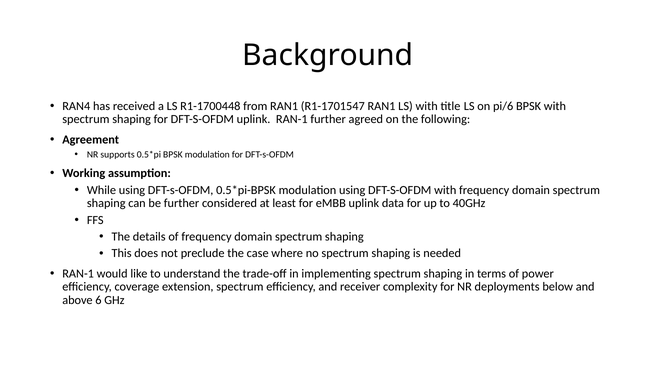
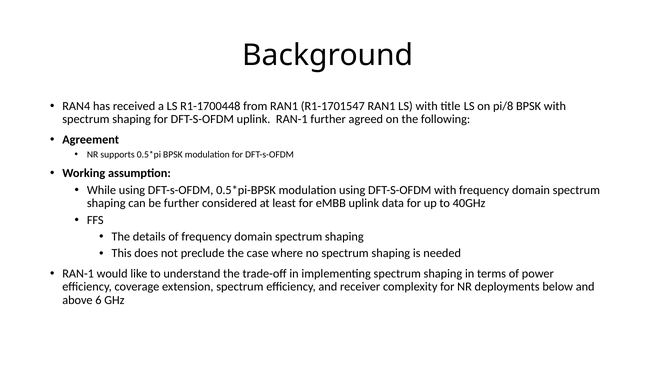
pi/6: pi/6 -> pi/8
